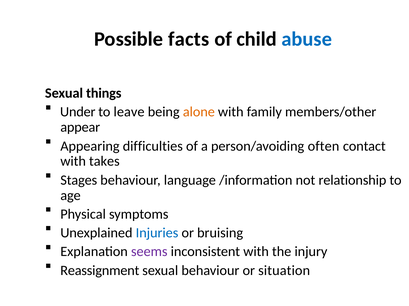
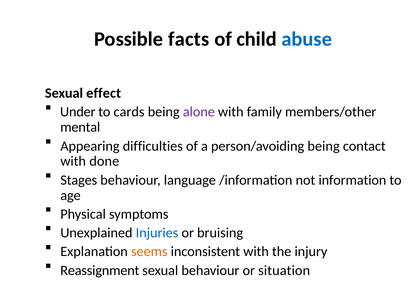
things: things -> effect
leave: leave -> cards
alone colour: orange -> purple
appear: appear -> mental
person/avoiding often: often -> being
takes: takes -> done
relationship: relationship -> information
seems colour: purple -> orange
